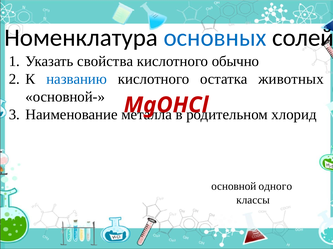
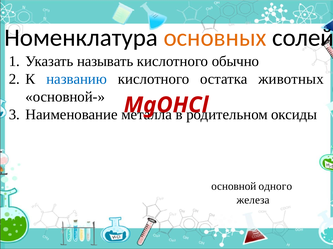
основных colour: blue -> orange
свойства: свойства -> называть
хлорид: хлорид -> оксиды
классы: классы -> железа
